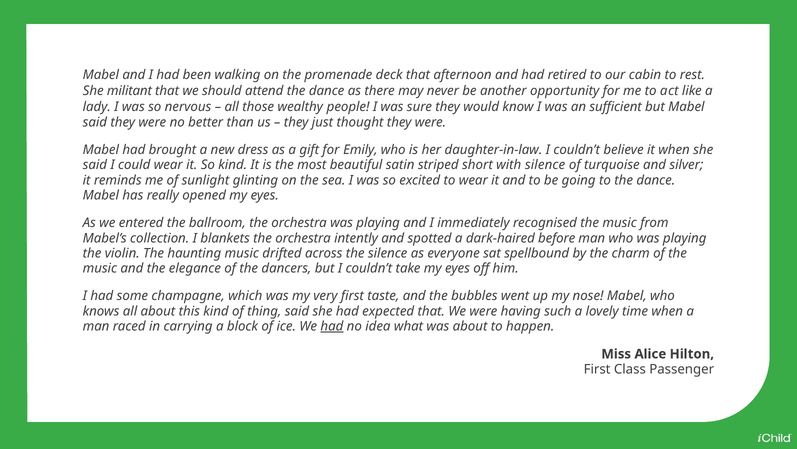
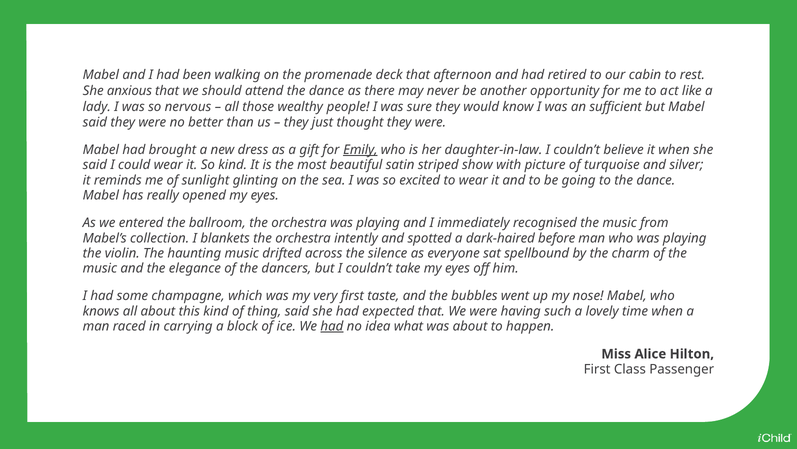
militant: militant -> anxious
Emily underline: none -> present
short: short -> show
with silence: silence -> picture
